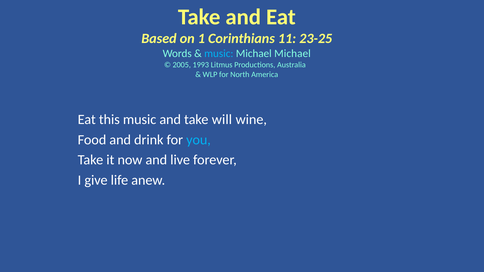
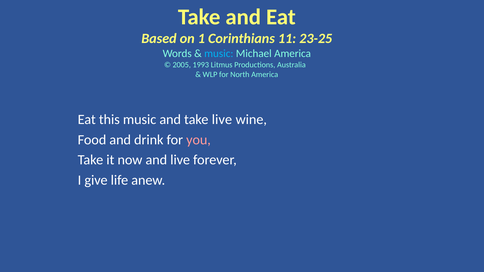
Michael Michael: Michael -> America
take will: will -> live
you colour: light blue -> pink
